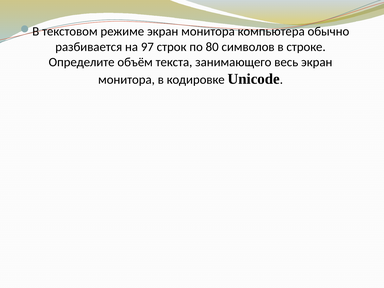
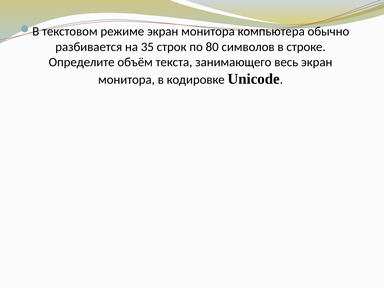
97: 97 -> 35
